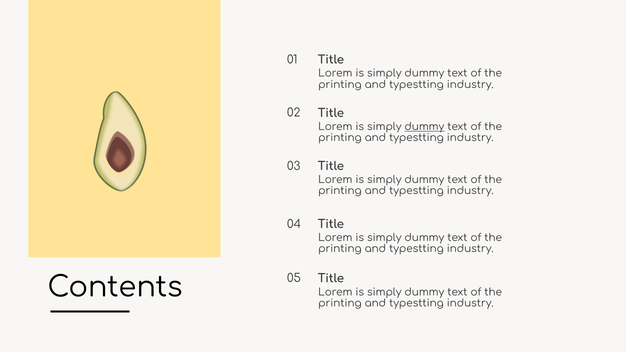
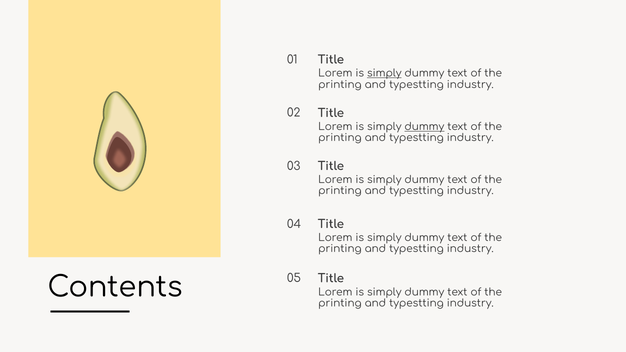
simply at (384, 73) underline: none -> present
